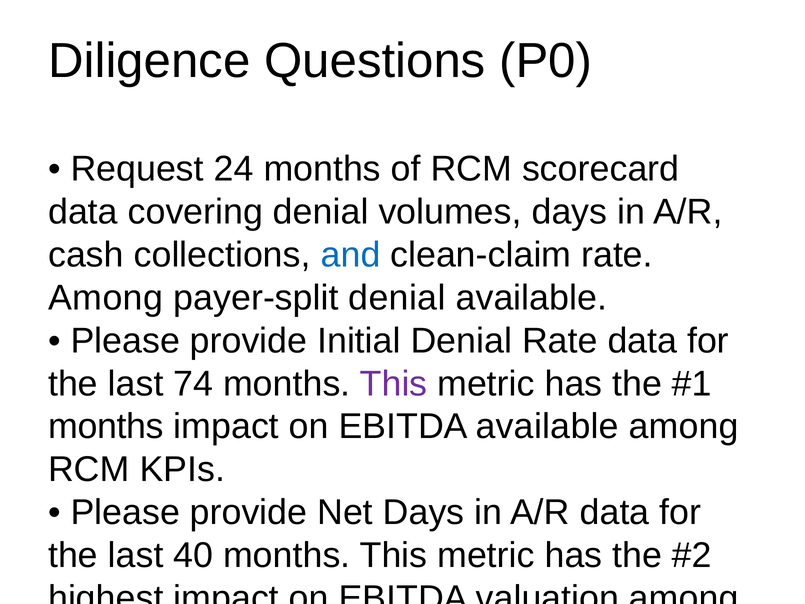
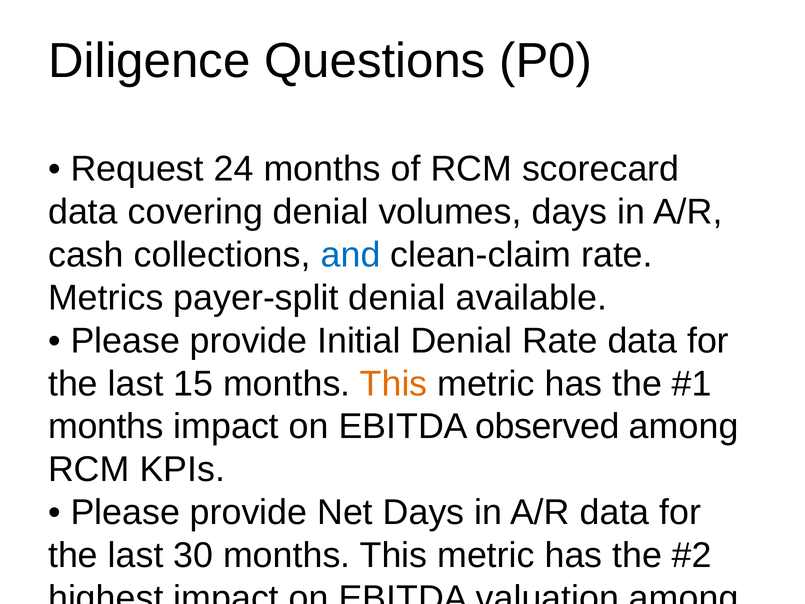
Among at (106, 298): Among -> Metrics
74: 74 -> 15
This at (394, 384) colour: purple -> orange
EBITDA available: available -> observed
40: 40 -> 30
